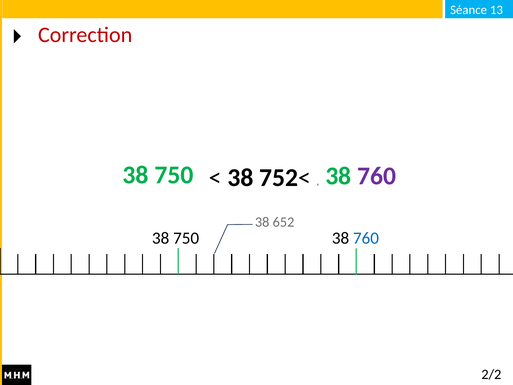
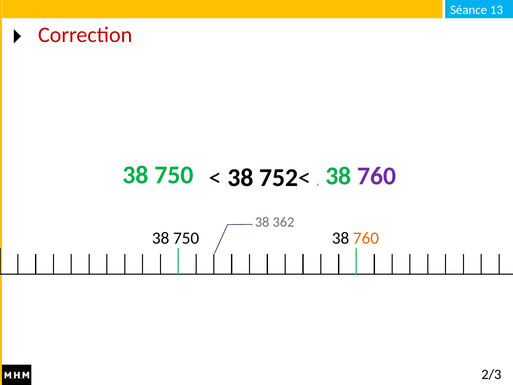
652: 652 -> 362
760 at (366, 238) colour: blue -> orange
2/2: 2/2 -> 2/3
